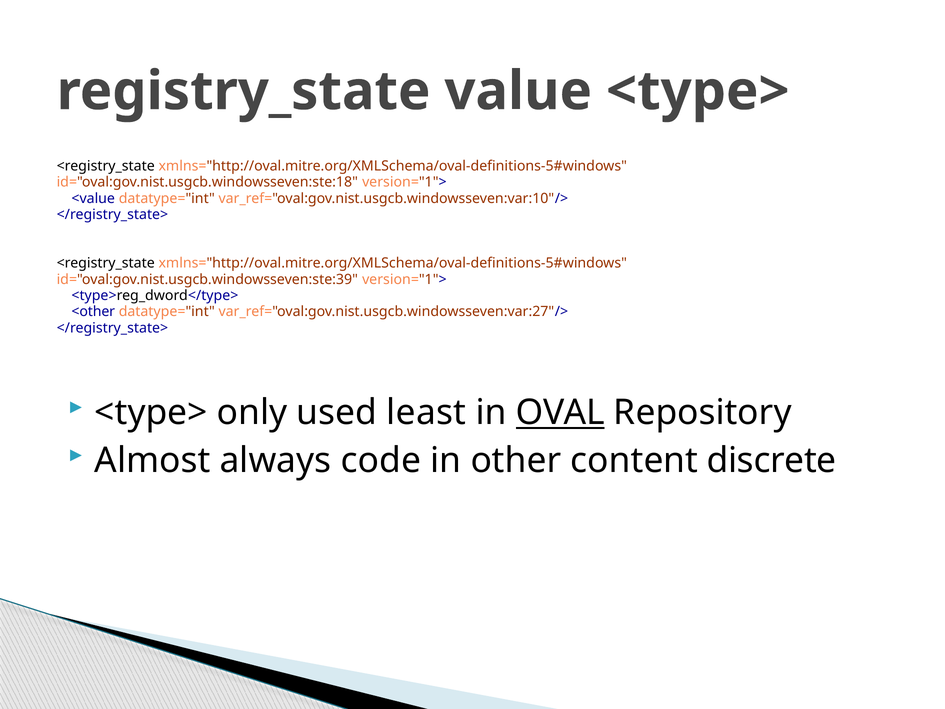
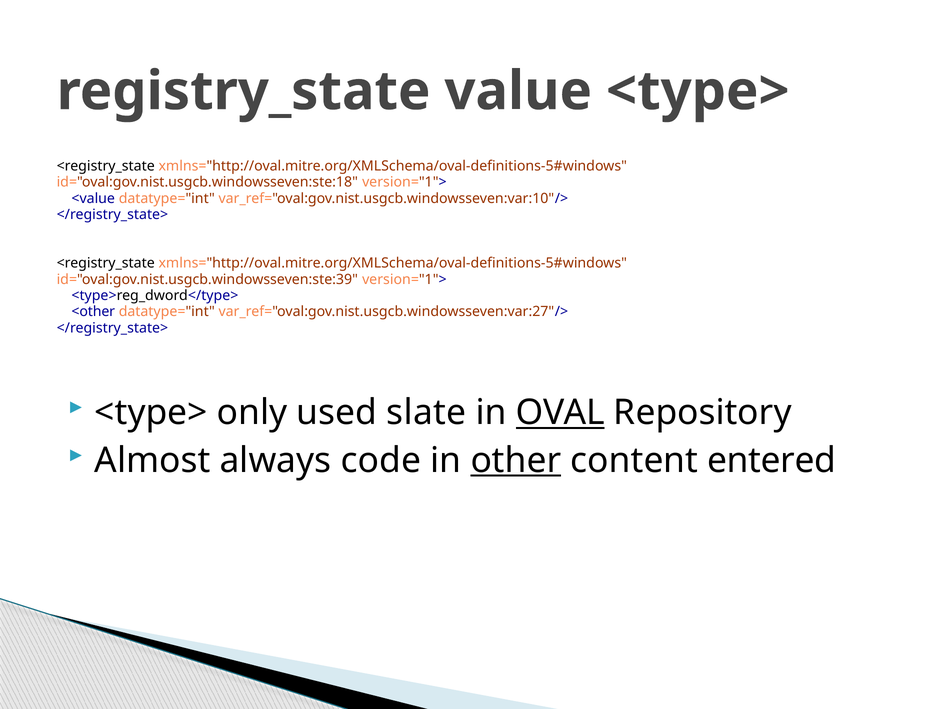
least: least -> slate
other underline: none -> present
discrete: discrete -> entered
